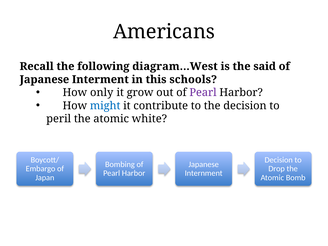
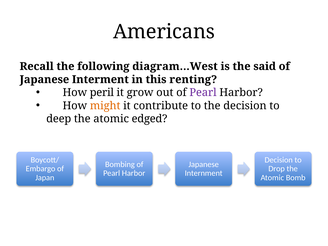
schools: schools -> renting
only: only -> peril
might colour: blue -> orange
peril: peril -> deep
white: white -> edged
